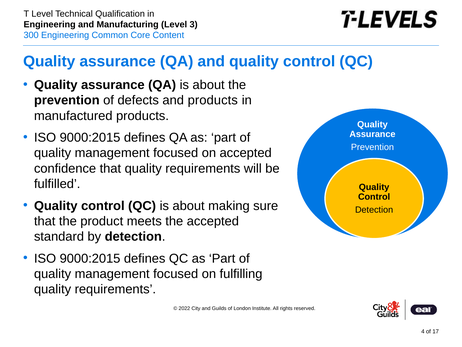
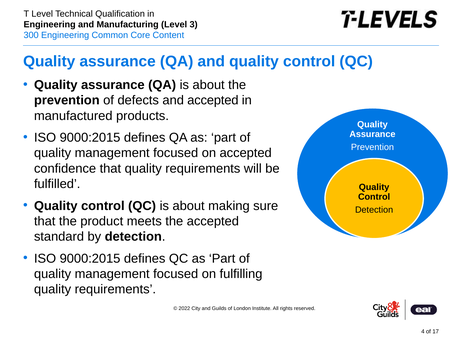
and products: products -> accepted
